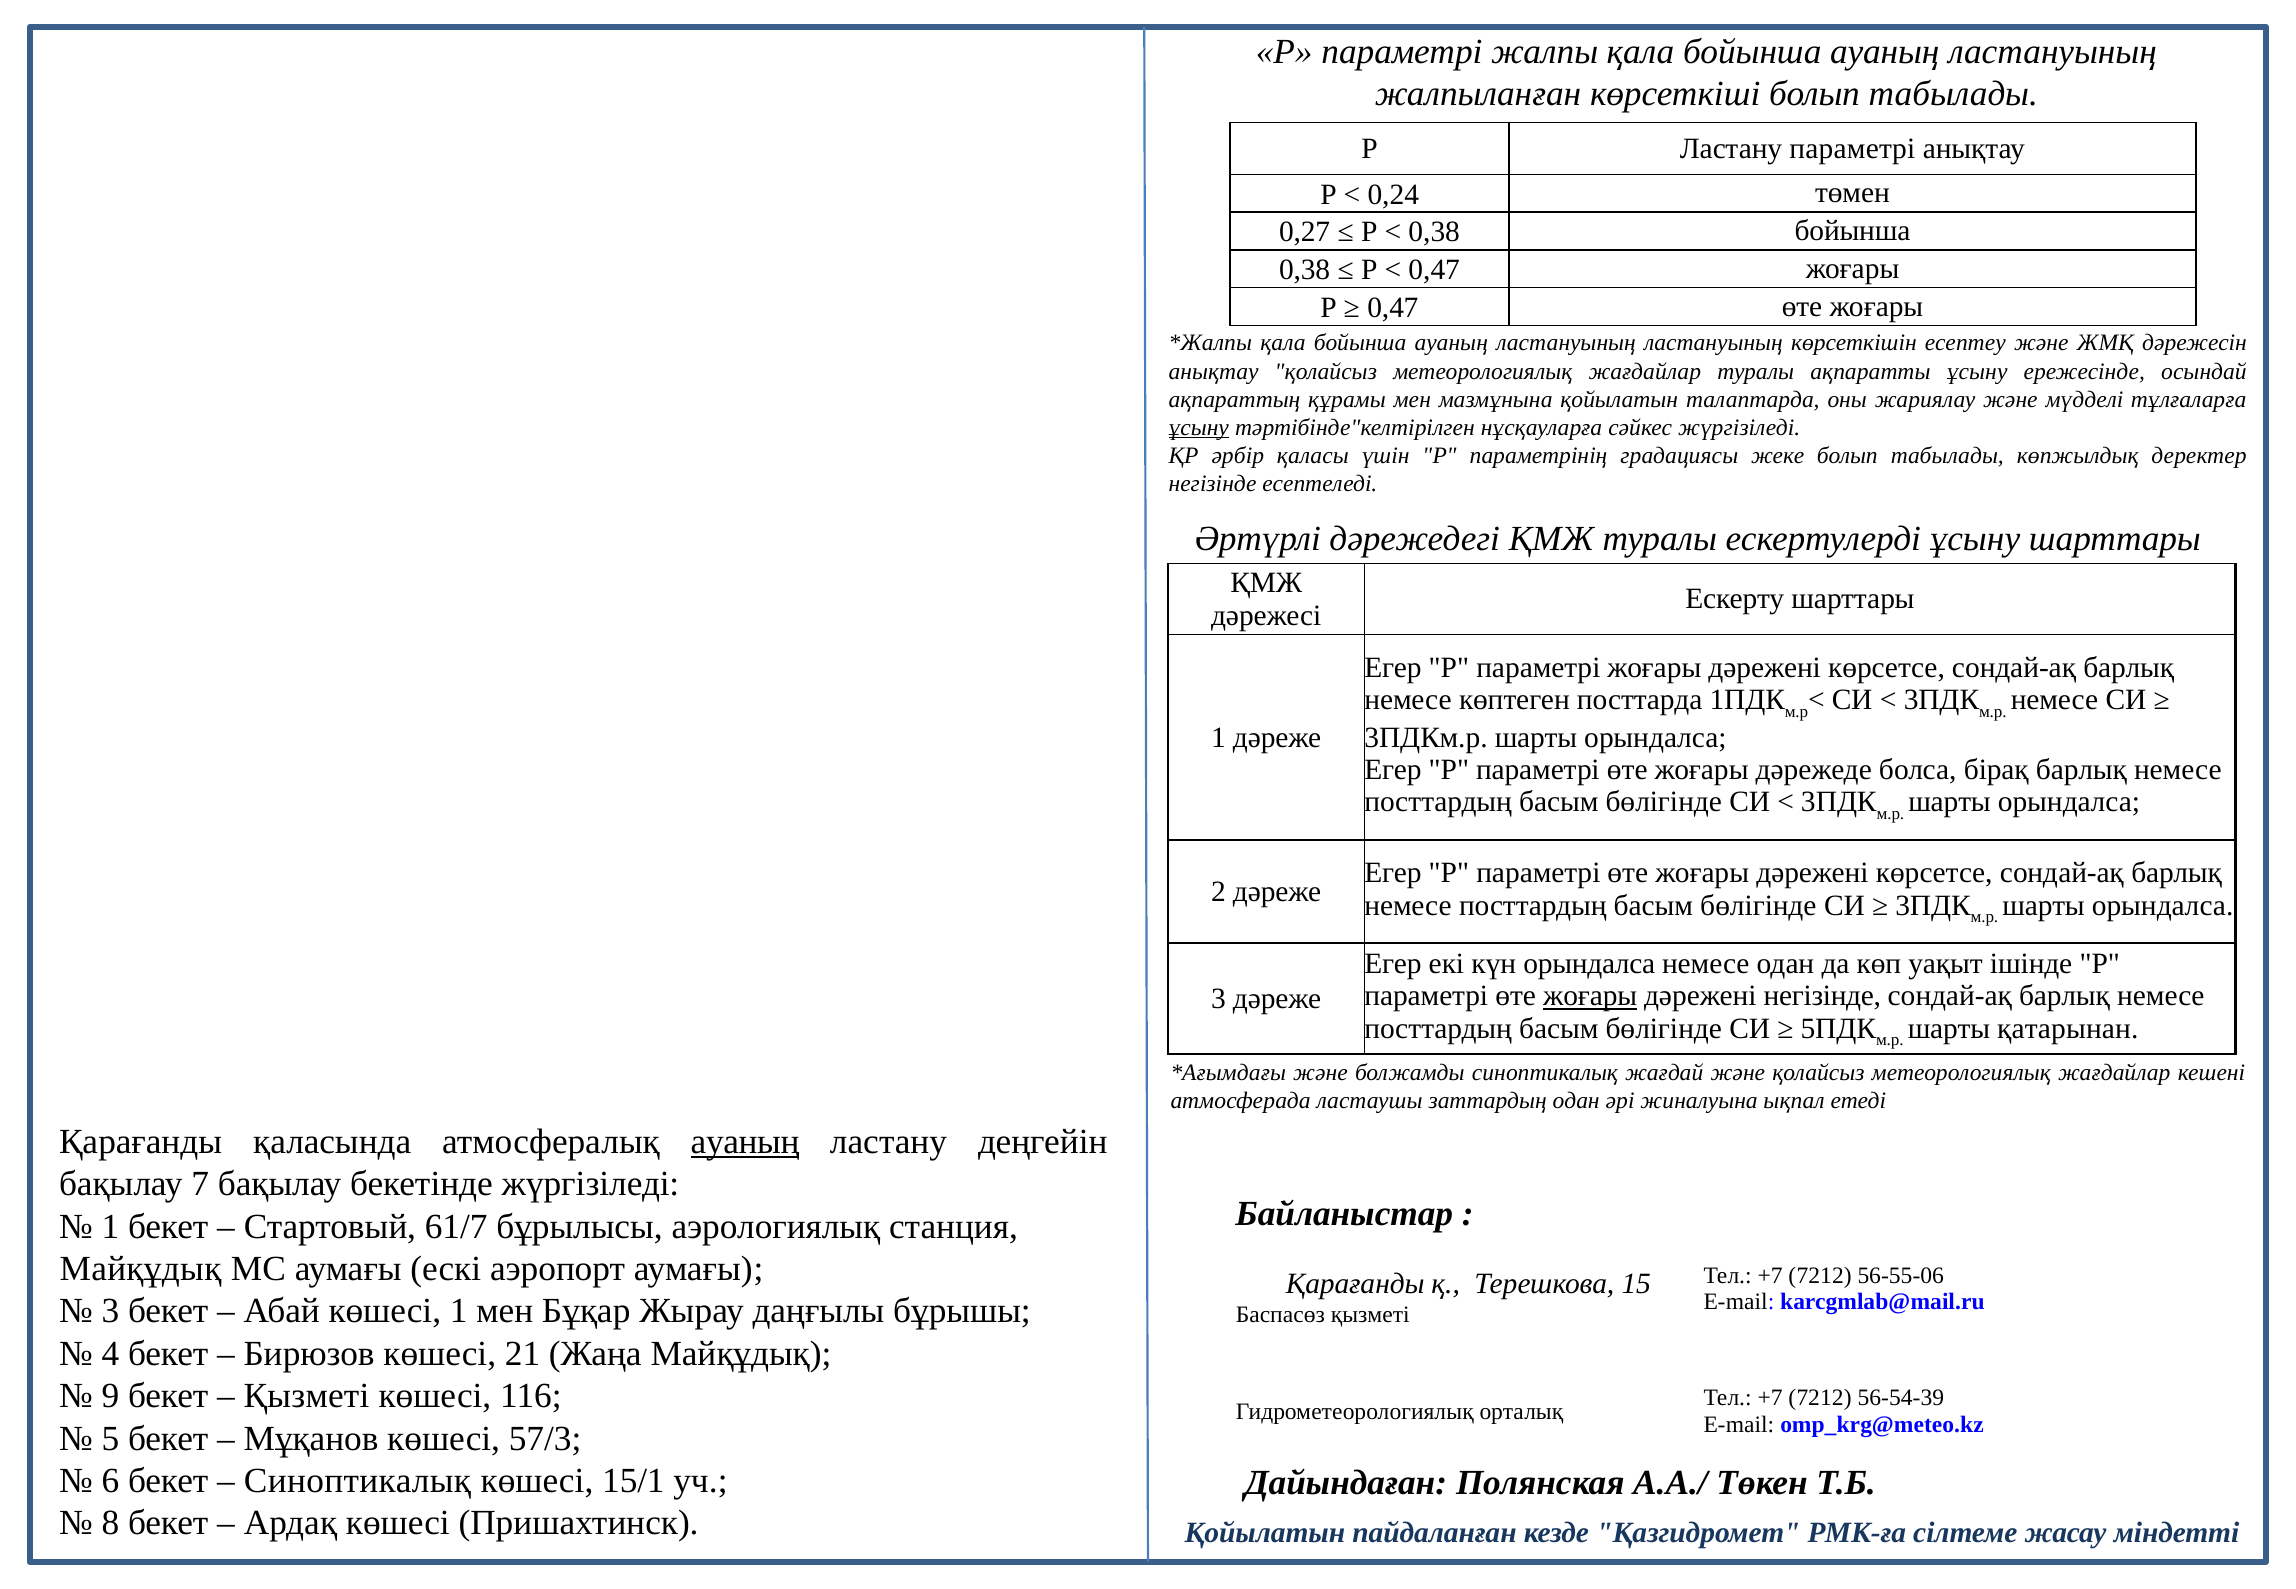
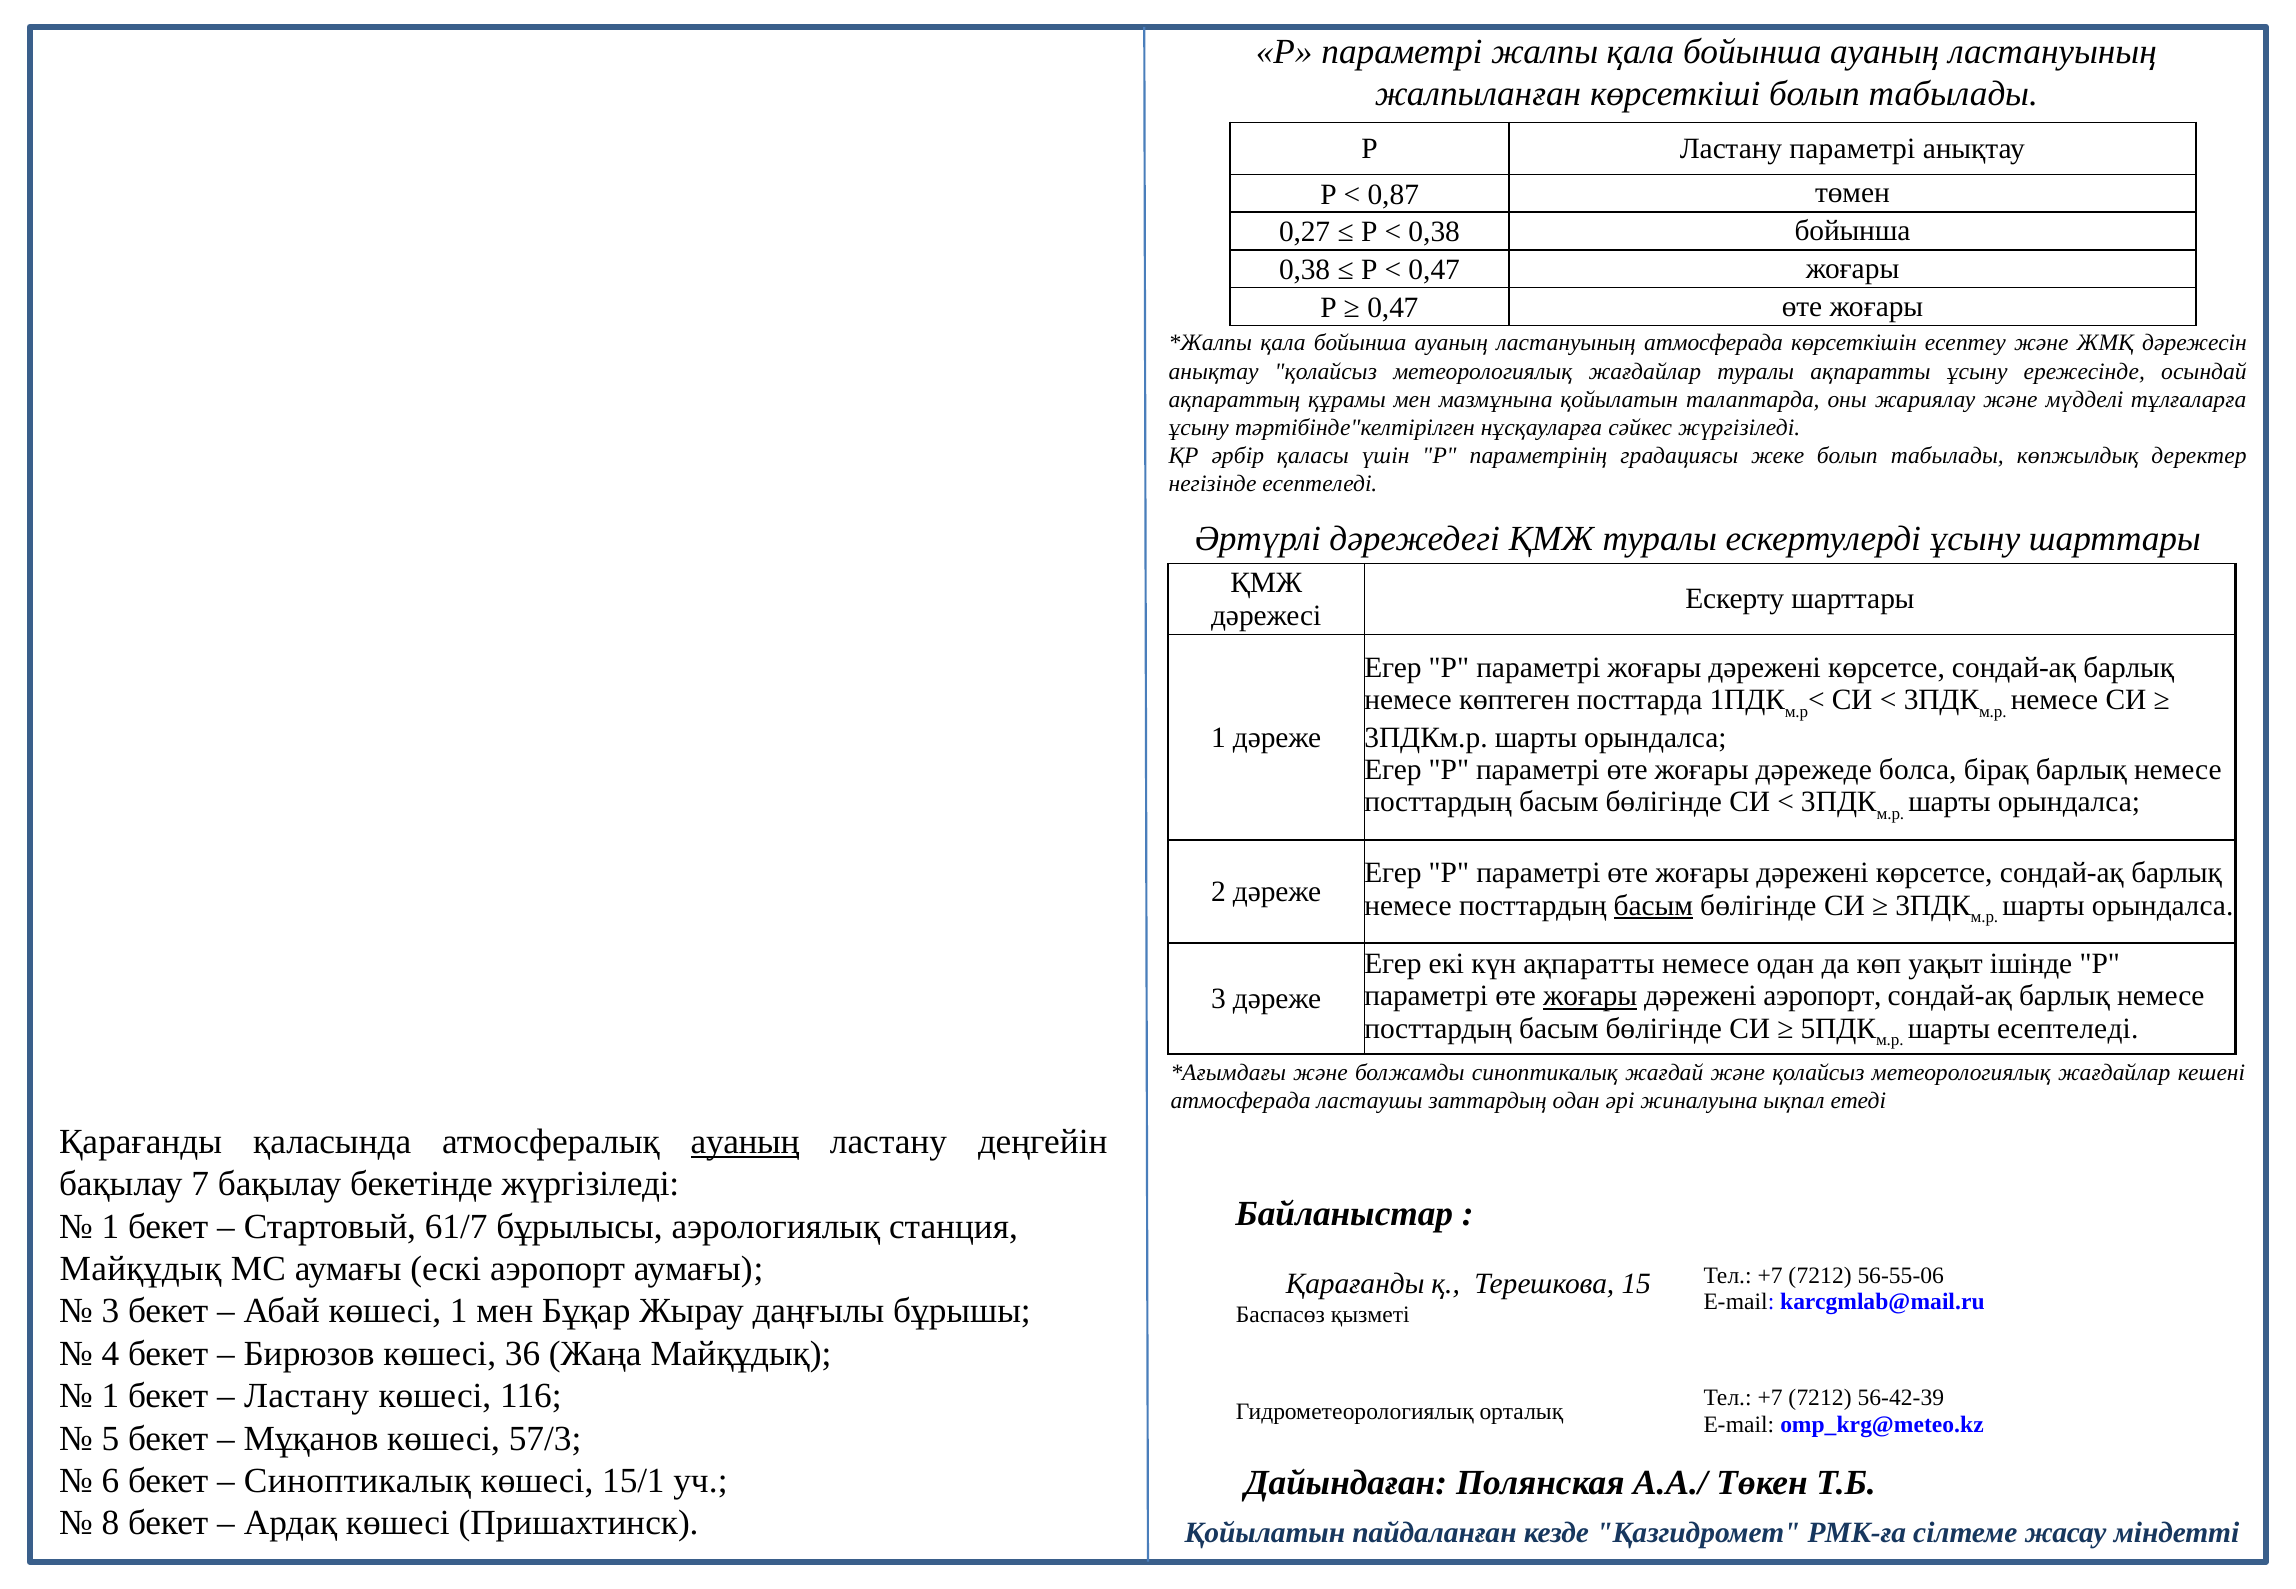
0,24: 0,24 -> 0,87
ластануының ластануының: ластануының -> атмосферада
ұсыну at (1199, 428) underline: present -> none
басым at (1653, 906) underline: none -> present
күн орындалса: орындалса -> ақпаратты
дәрежені негізінде: негізінде -> аэропорт
шарты қатарынан: қатарынан -> есептеледі
21: 21 -> 36
9 at (110, 1397): 9 -> 1
Қызметі at (307, 1397): Қызметі -> Ластану
56-54-39: 56-54-39 -> 56-42-39
